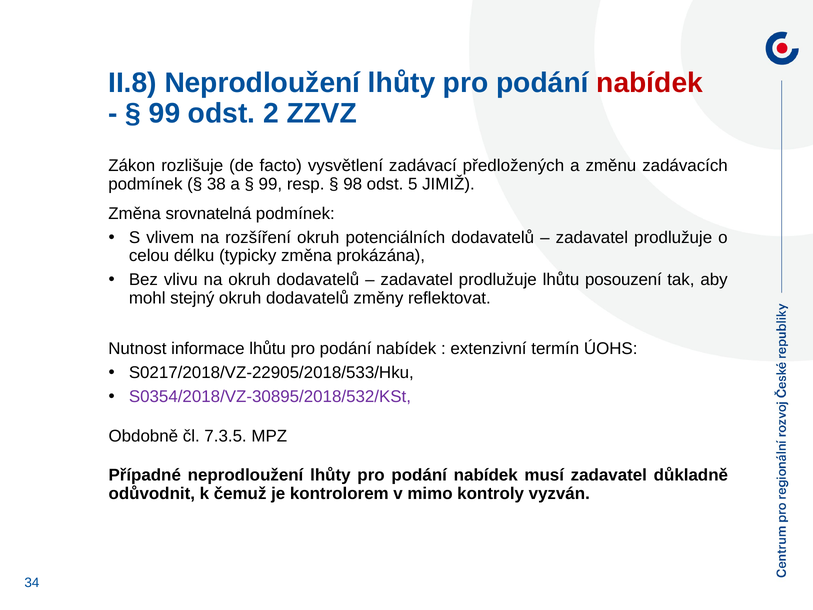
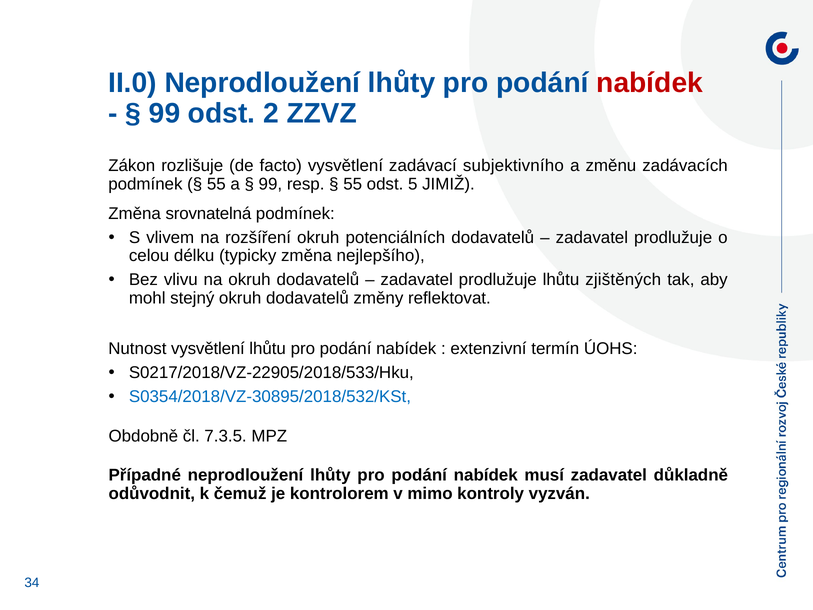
II.8: II.8 -> II.0
předložených: předložených -> subjektivního
38 at (216, 184): 38 -> 55
98 at (353, 184): 98 -> 55
prokázána: prokázána -> nejlepšího
posouzení: posouzení -> zjištěných
Nutnost informace: informace -> vysvětlení
S0354/2018/VZ-30895/2018/532/KSt colour: purple -> blue
